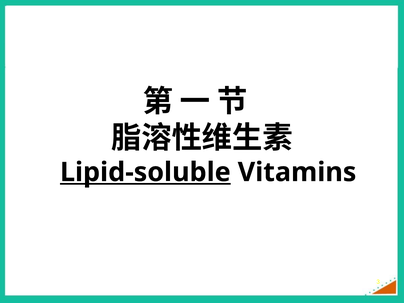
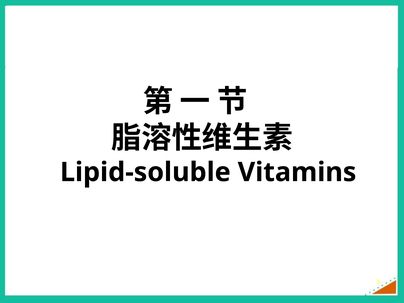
Lipid-soluble underline: present -> none
